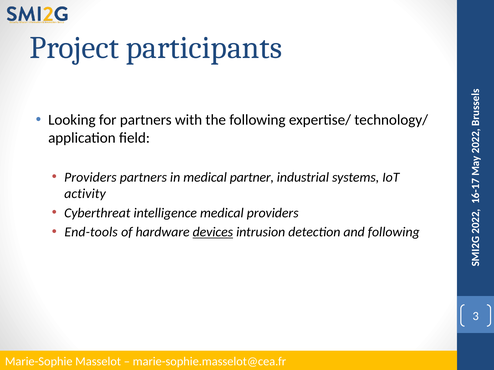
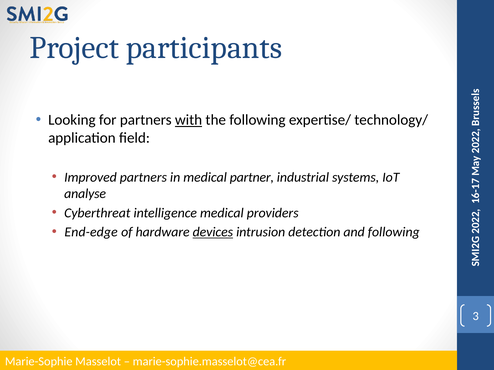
with underline: none -> present
Providers at (90, 177): Providers -> Improved
activity: activity -> analyse
End-tools: End-tools -> End-edge
